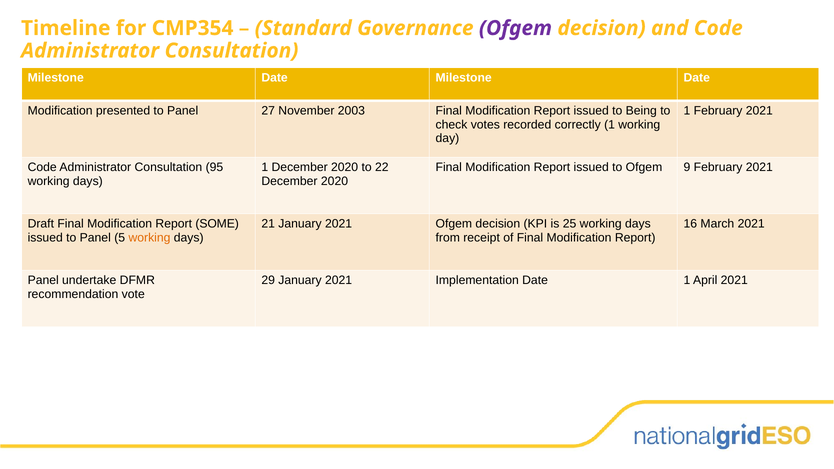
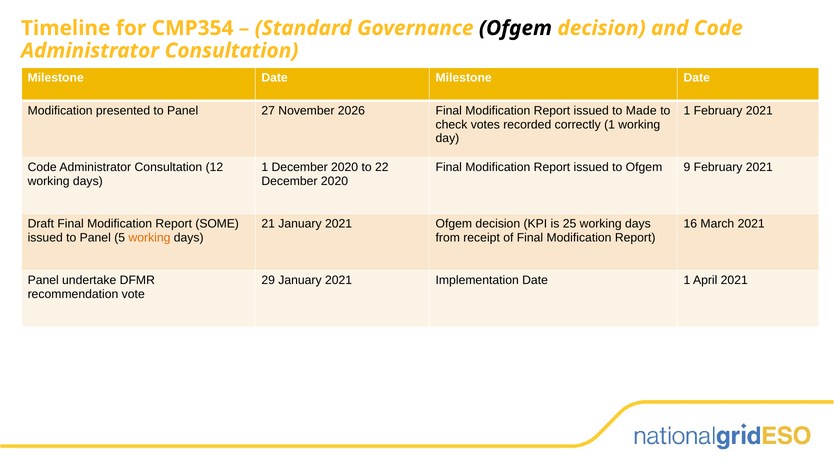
Ofgem at (515, 28) colour: purple -> black
2003: 2003 -> 2026
Being: Being -> Made
95: 95 -> 12
